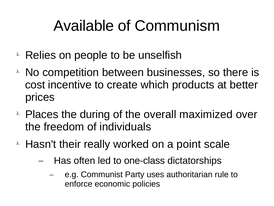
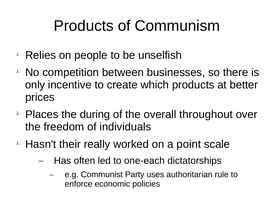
Available at (84, 26): Available -> Products
cost: cost -> only
maximized: maximized -> throughout
one-class: one-class -> one-each
